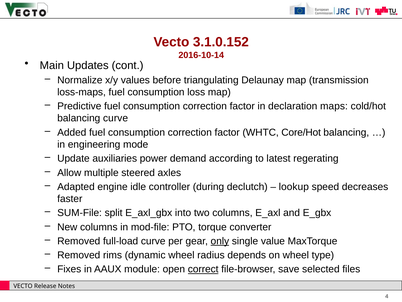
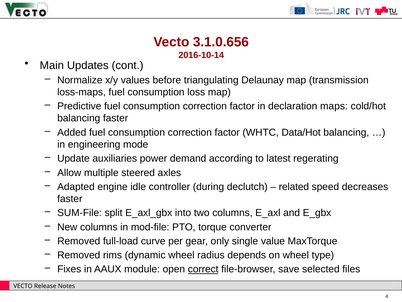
3.1.0.152: 3.1.0.152 -> 3.1.0.656
balancing curve: curve -> faster
Core/Hot: Core/Hot -> Data/Hot
lookup: lookup -> related
only underline: present -> none
